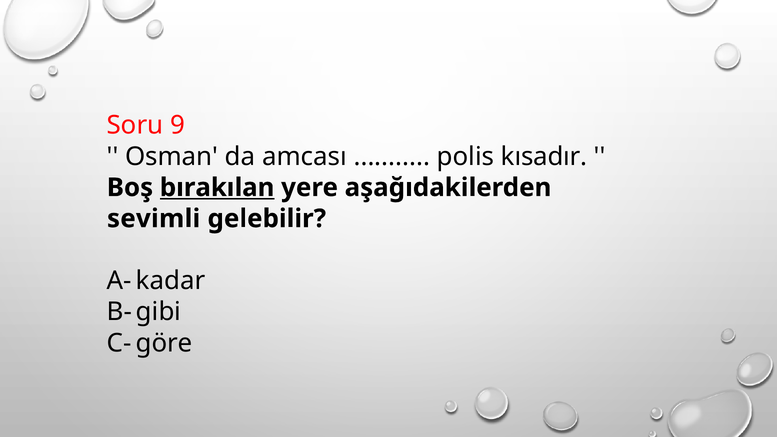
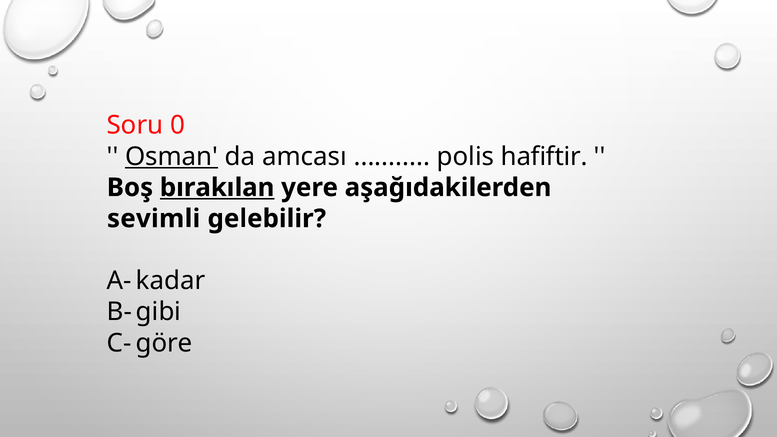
9: 9 -> 0
Osman underline: none -> present
kısadır: kısadır -> hafiftir
